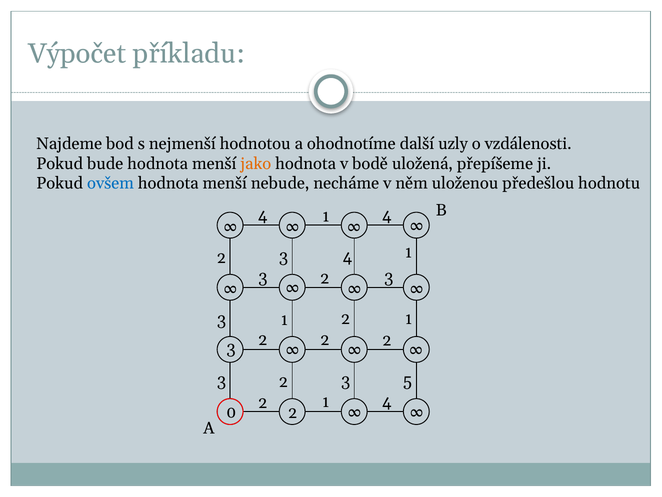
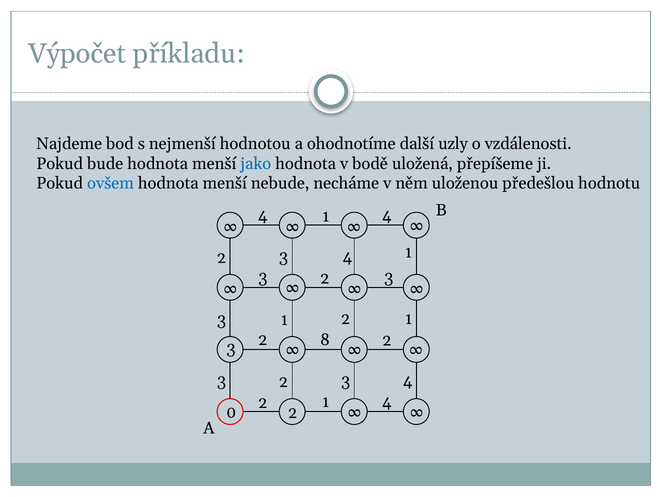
jako colour: orange -> blue
2 at (325, 339): 2 -> 8
5 at (408, 381): 5 -> 4
